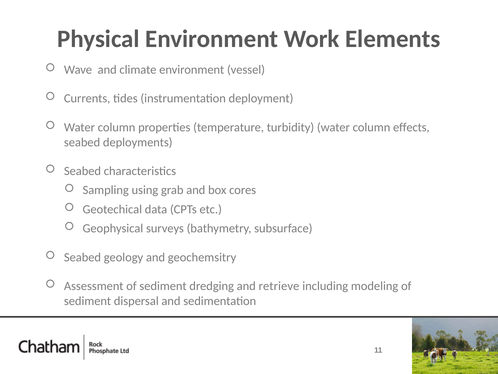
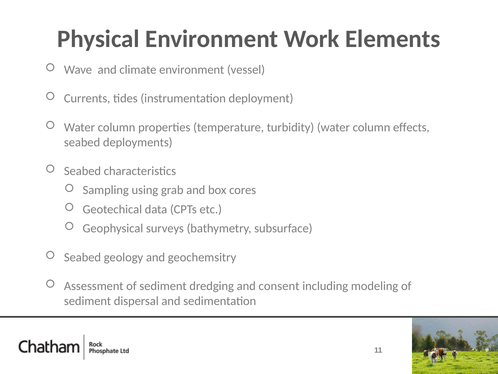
retrieve: retrieve -> consent
